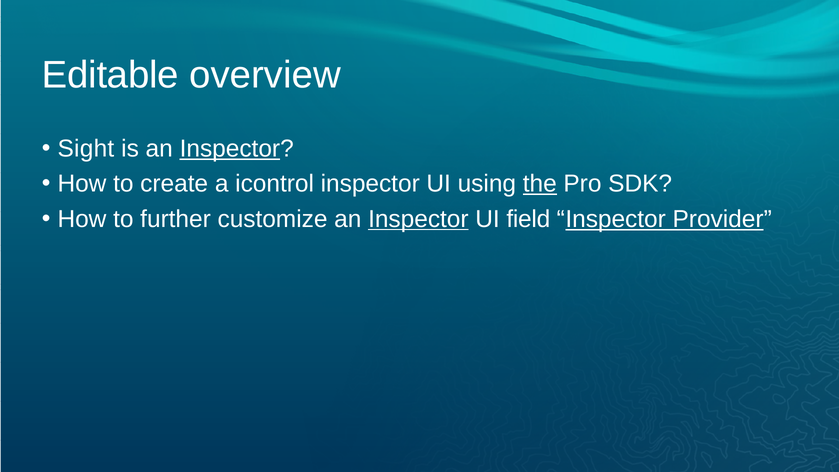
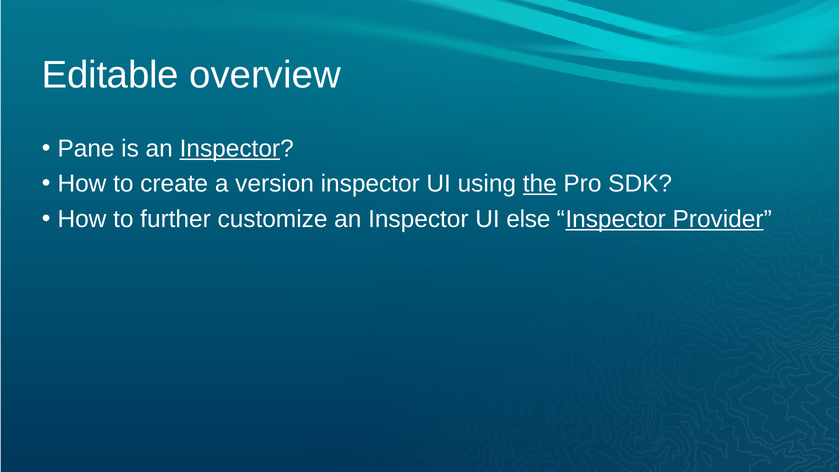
Sight: Sight -> Pane
icontrol: icontrol -> version
Inspector at (418, 219) underline: present -> none
field: field -> else
